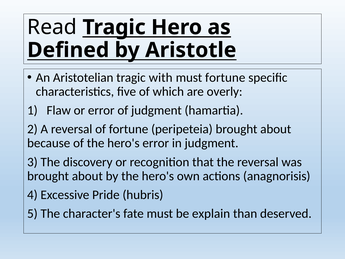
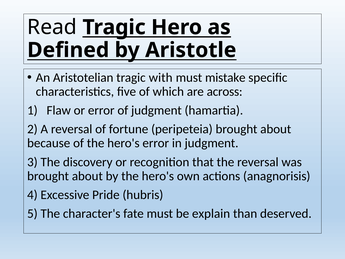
must fortune: fortune -> mistake
overly: overly -> across
